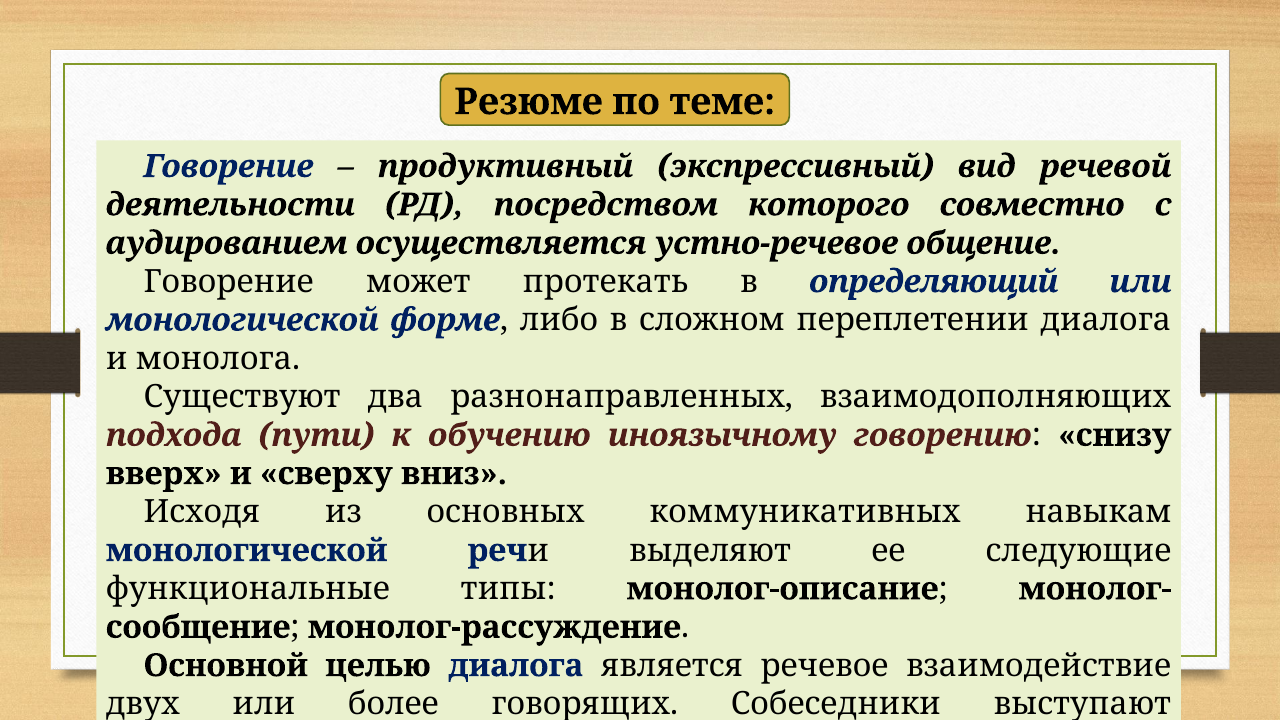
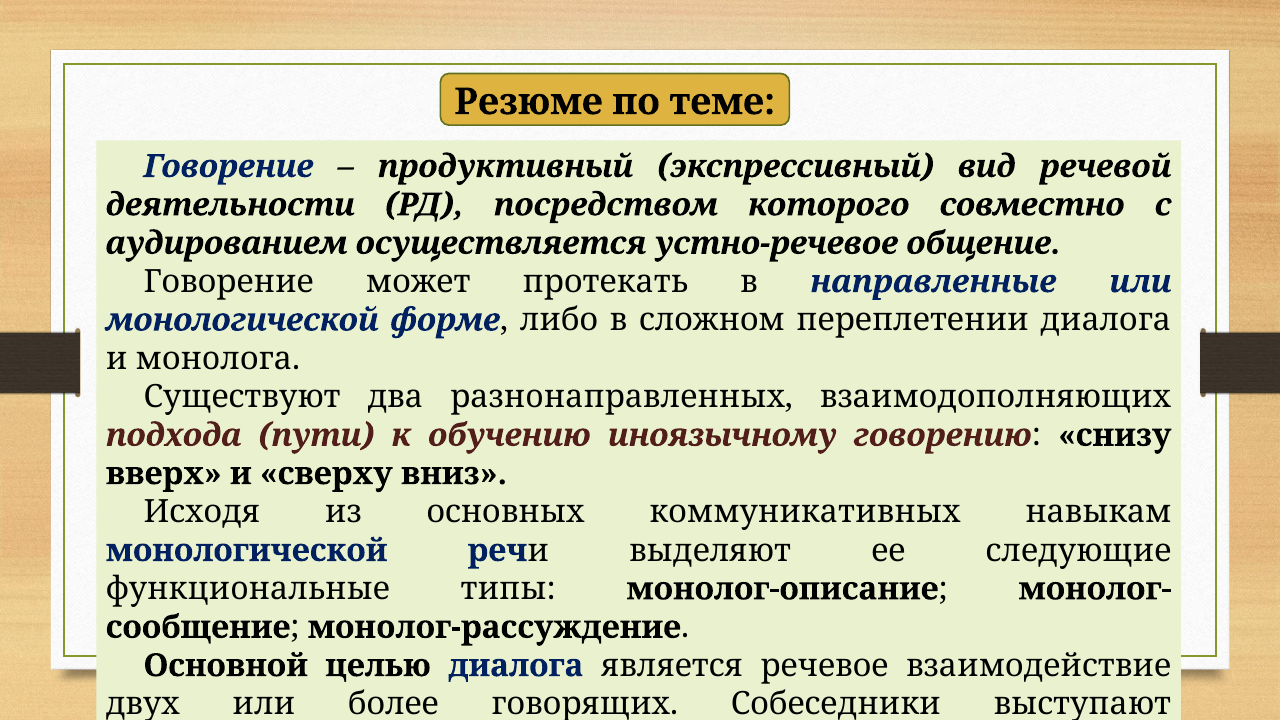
определяющий: определяющий -> направленные
